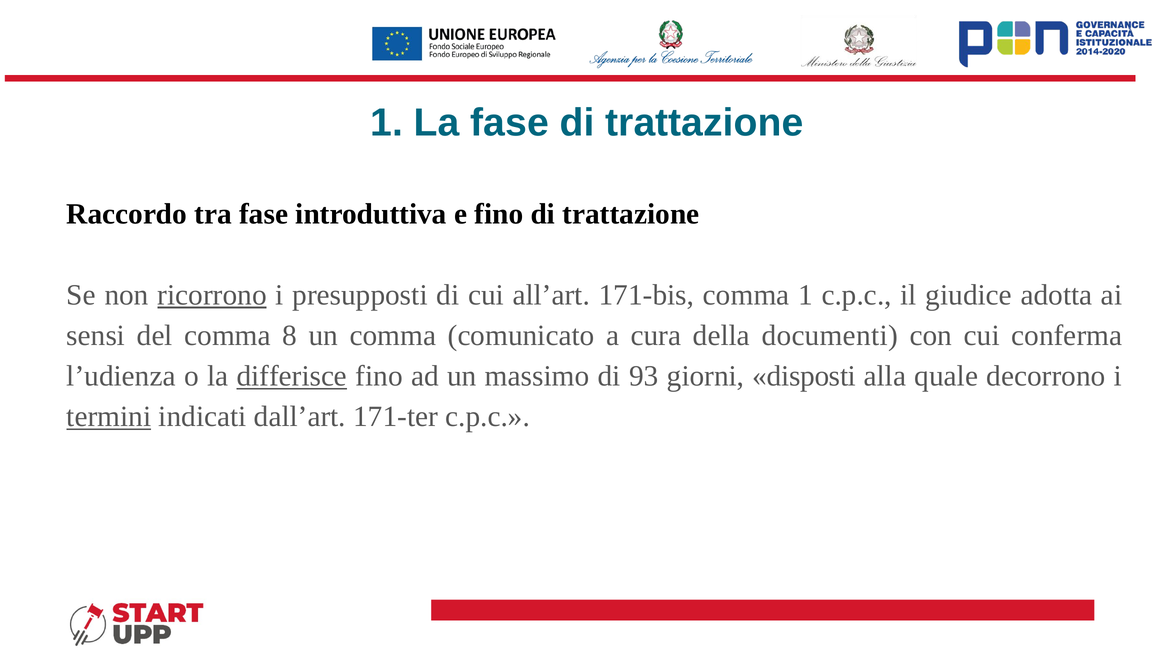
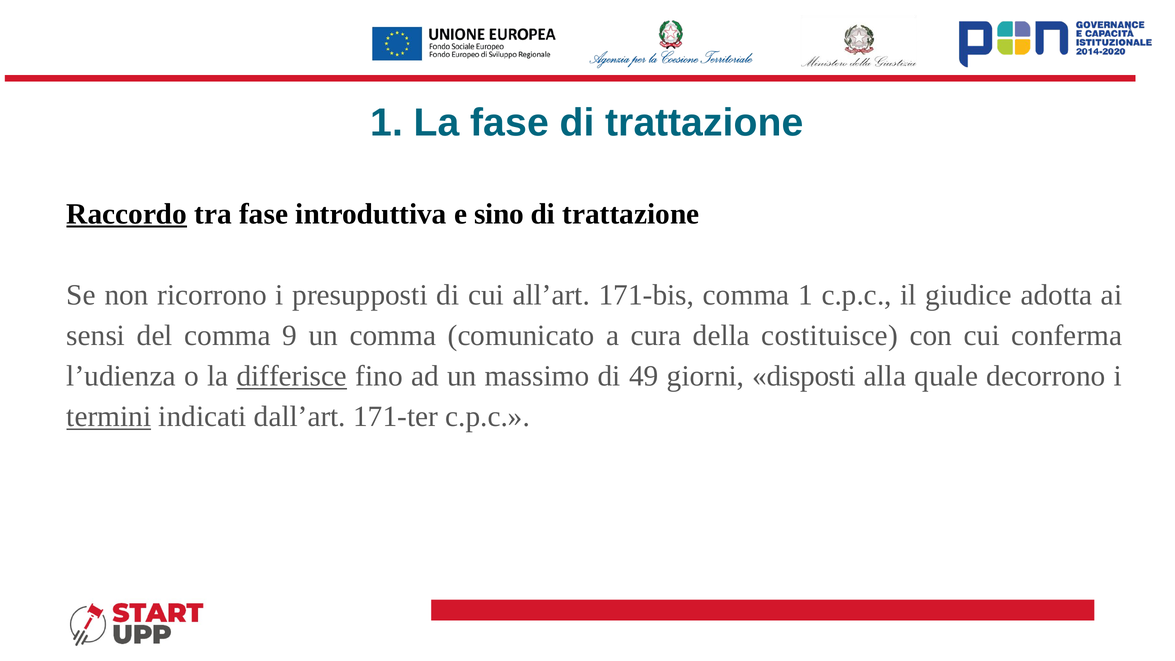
Raccordo underline: none -> present
e fino: fino -> sino
ricorrono underline: present -> none
8: 8 -> 9
documenti: documenti -> costituisce
93: 93 -> 49
